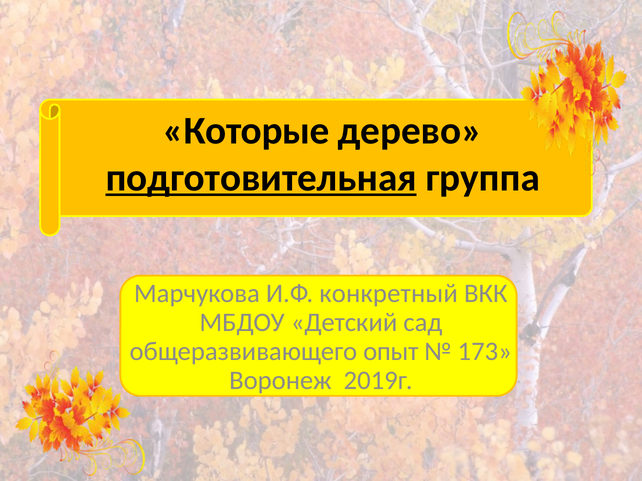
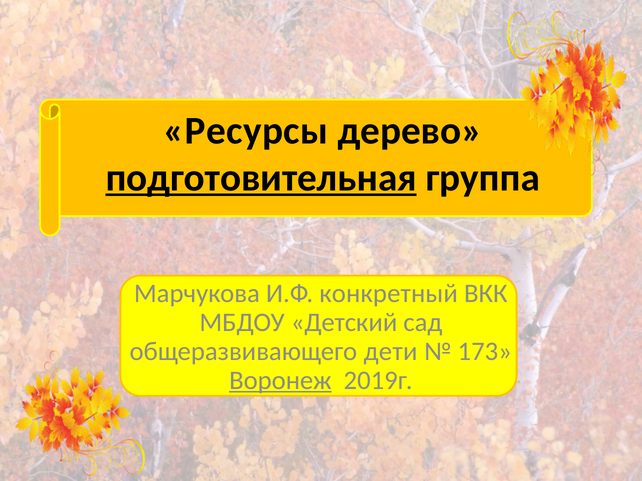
Которые: Которые -> Ресурсы
опыт: опыт -> дети
Воронеж underline: none -> present
